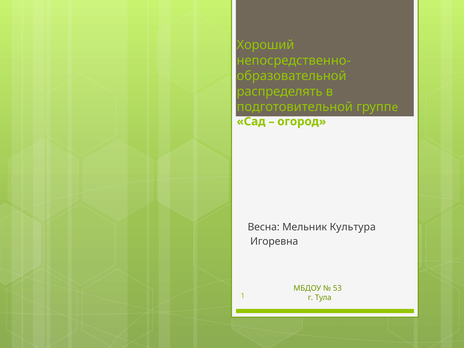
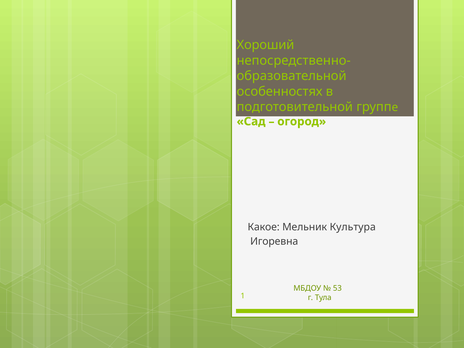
распределять: распределять -> особенностях
Весна: Весна -> Какое
